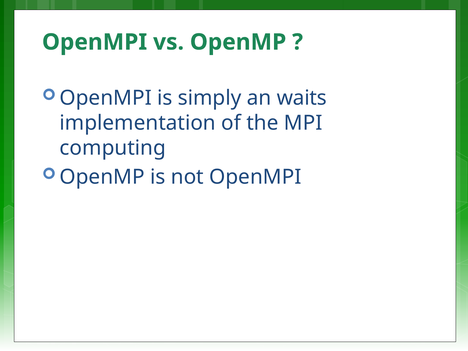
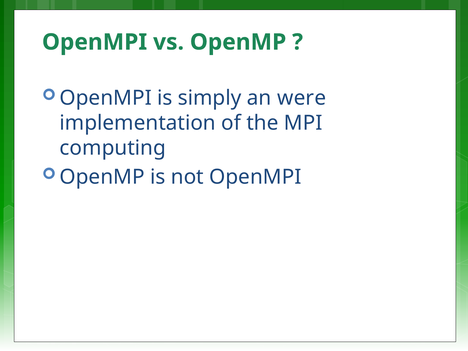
waits: waits -> were
